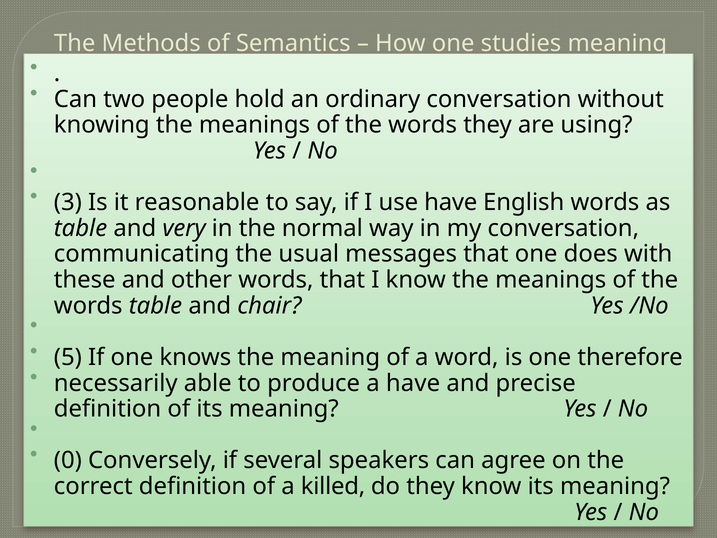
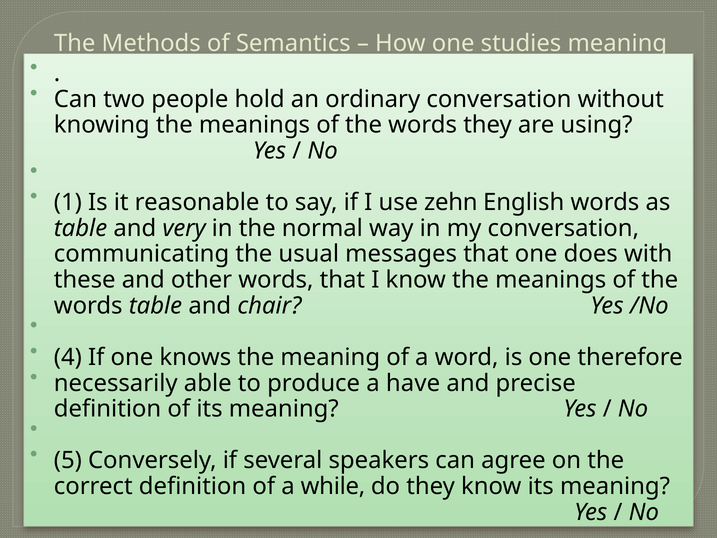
3: 3 -> 1
use have: have -> zehn
5: 5 -> 4
0: 0 -> 5
killed: killed -> while
